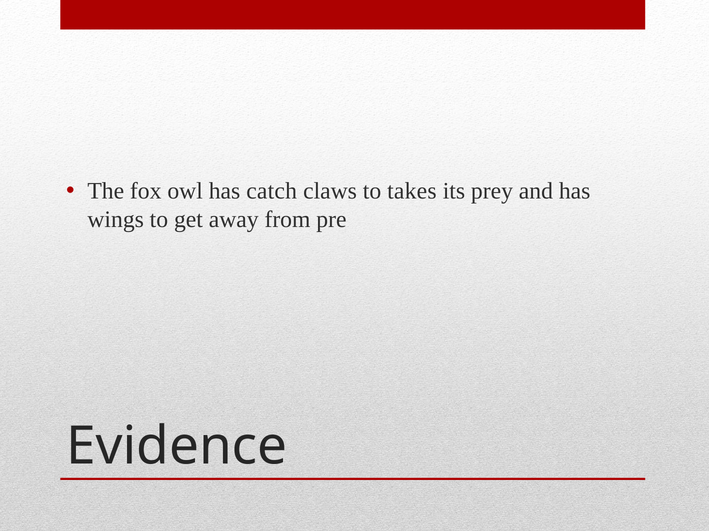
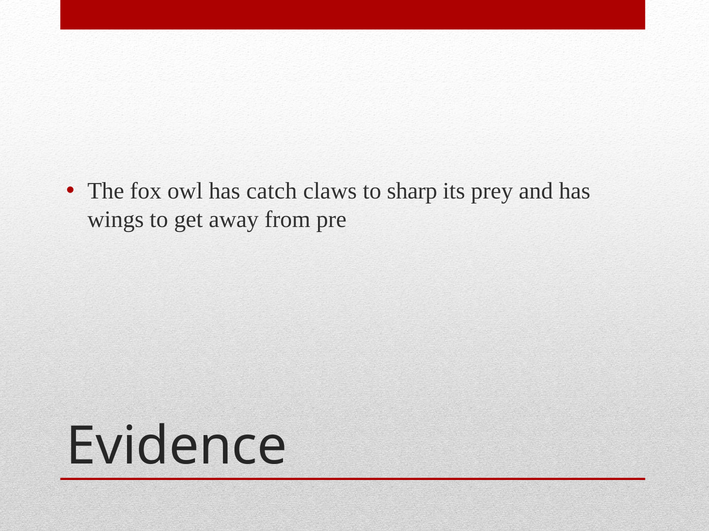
takes: takes -> sharp
